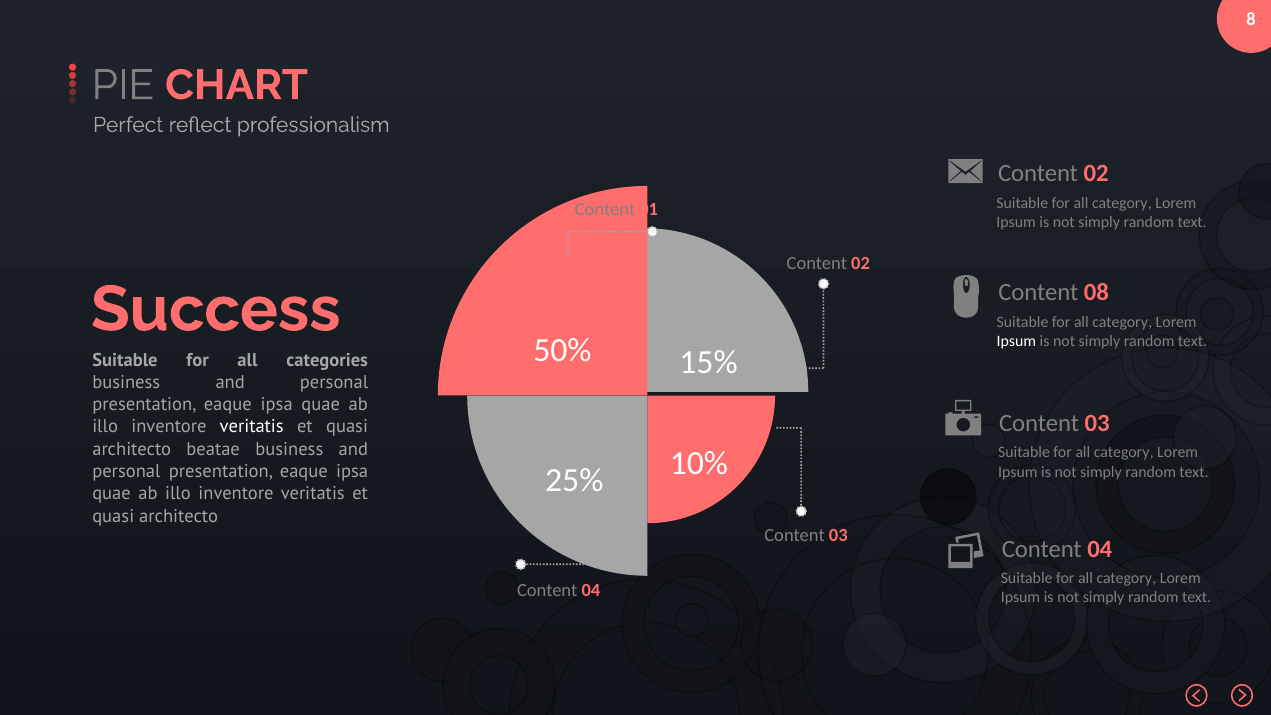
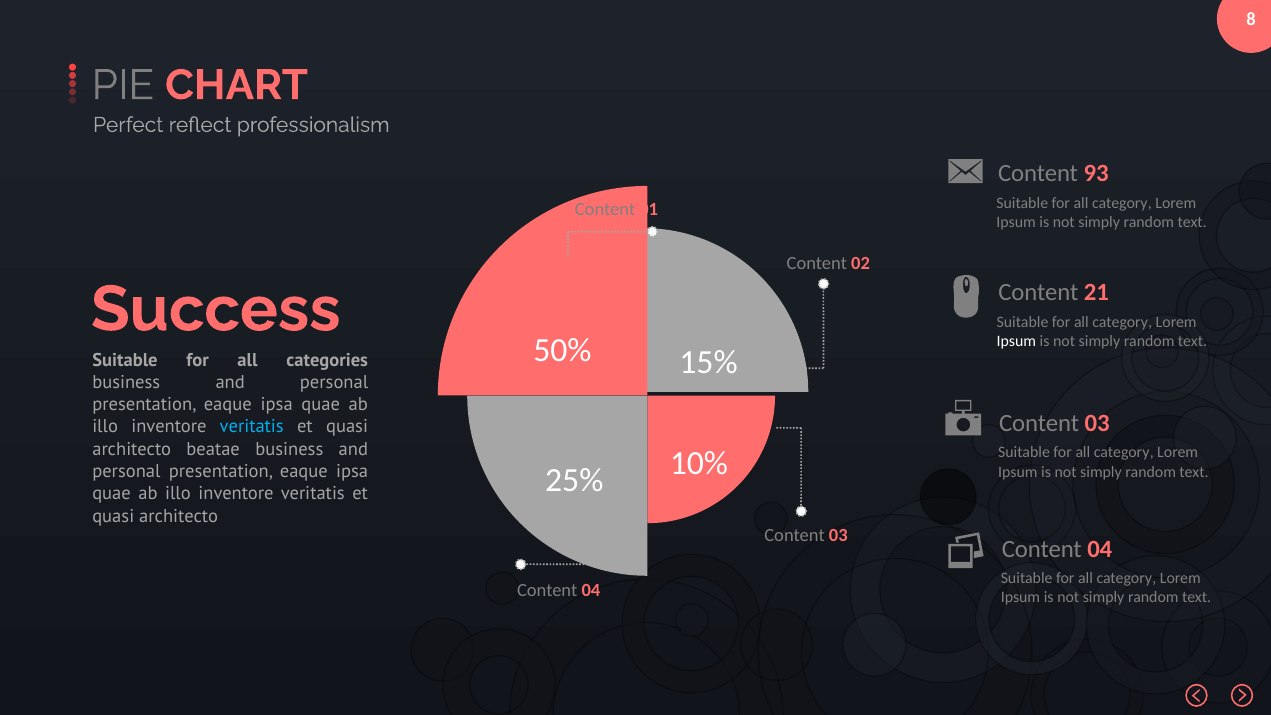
02 at (1096, 174): 02 -> 93
08: 08 -> 21
veritatis at (252, 427) colour: white -> light blue
